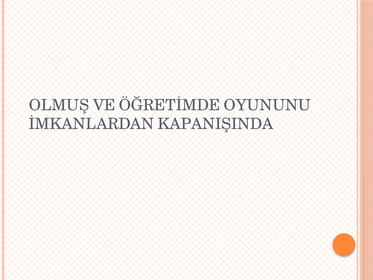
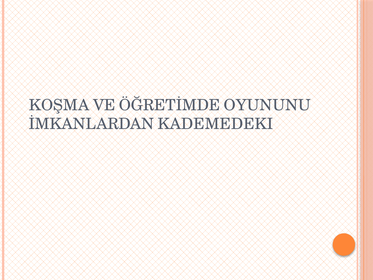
OLMUŞ: OLMUŞ -> KOŞMA
KAPANIŞINDA: KAPANIŞINDA -> KADEMEDEKI
